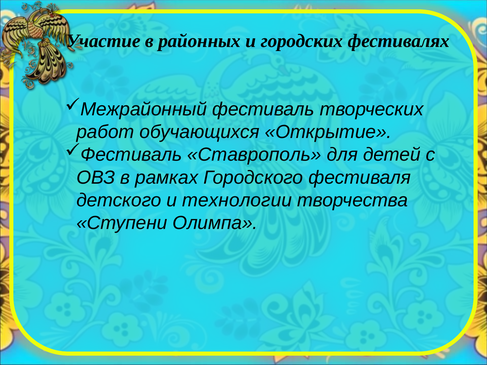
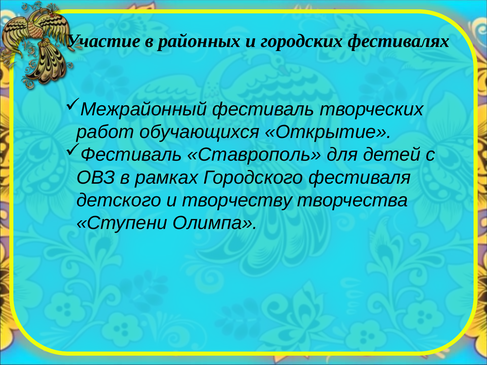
технологии: технологии -> творчеству
